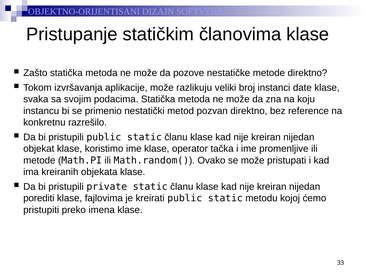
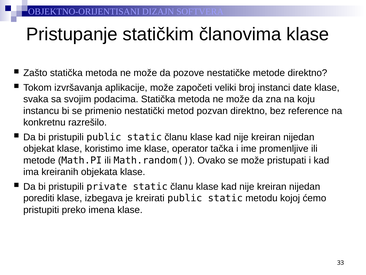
razlikuju: razlikuju -> započeti
fajlovima: fajlovima -> izbegava
